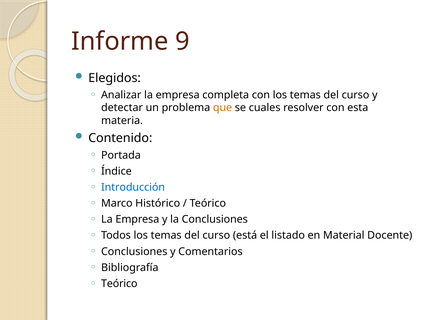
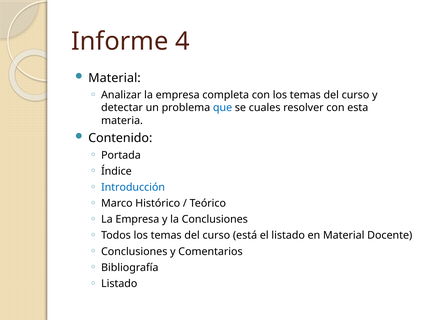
9: 9 -> 4
Elegidos at (115, 78): Elegidos -> Material
que colour: orange -> blue
Teórico at (119, 284): Teórico -> Listado
